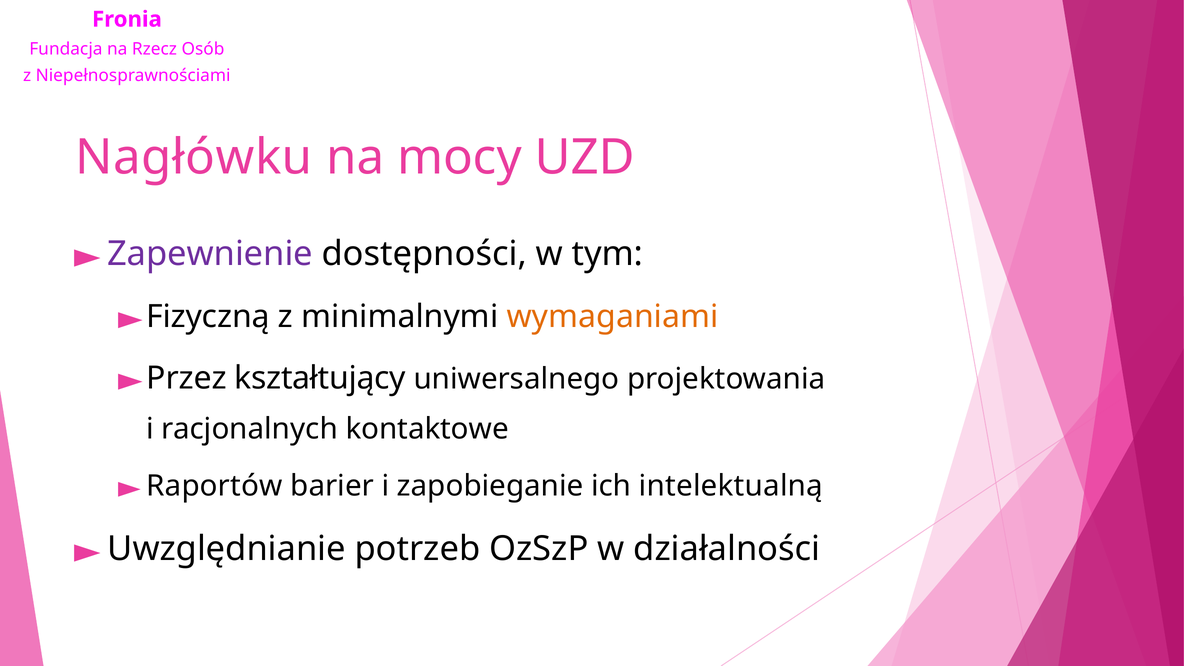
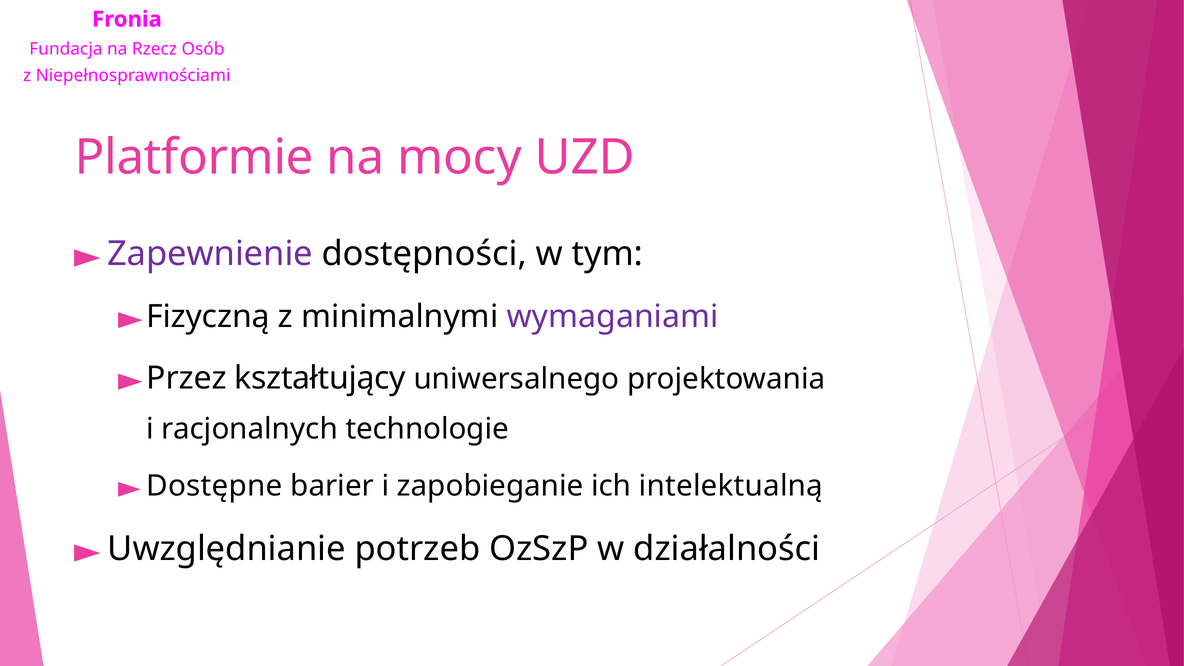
Nagłówku: Nagłówku -> Platformie
wymaganiami colour: orange -> purple
kontaktowe: kontaktowe -> technologie
Raportów: Raportów -> Dostępne
